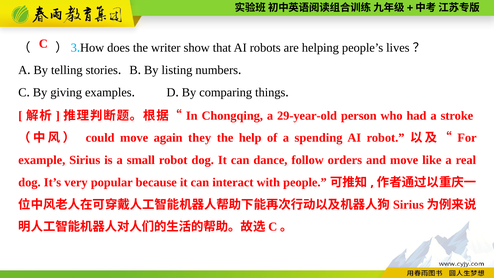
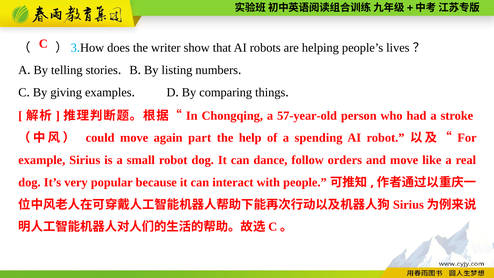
29-year-old: 29-year-old -> 57-year-old
they: they -> part
